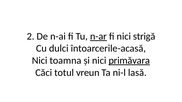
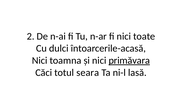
n-ar underline: present -> none
strigă: strigă -> toate
vreun: vreun -> seara
